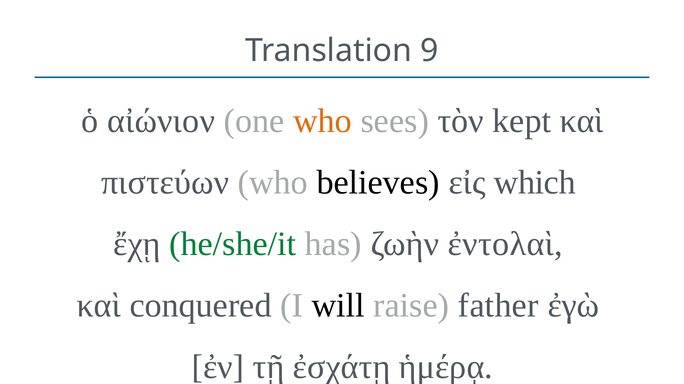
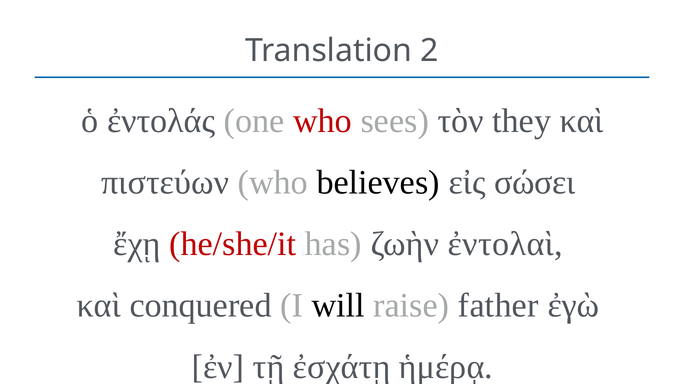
9: 9 -> 2
αἰώνιον: αἰώνιον -> ἐντολάς
who at (323, 121) colour: orange -> red
kept: kept -> they
which: which -> σώσει
he/she/it colour: green -> red
